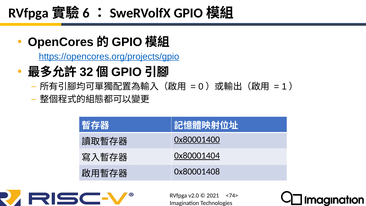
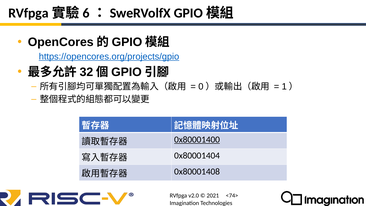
0x80001404 underline: present -> none
